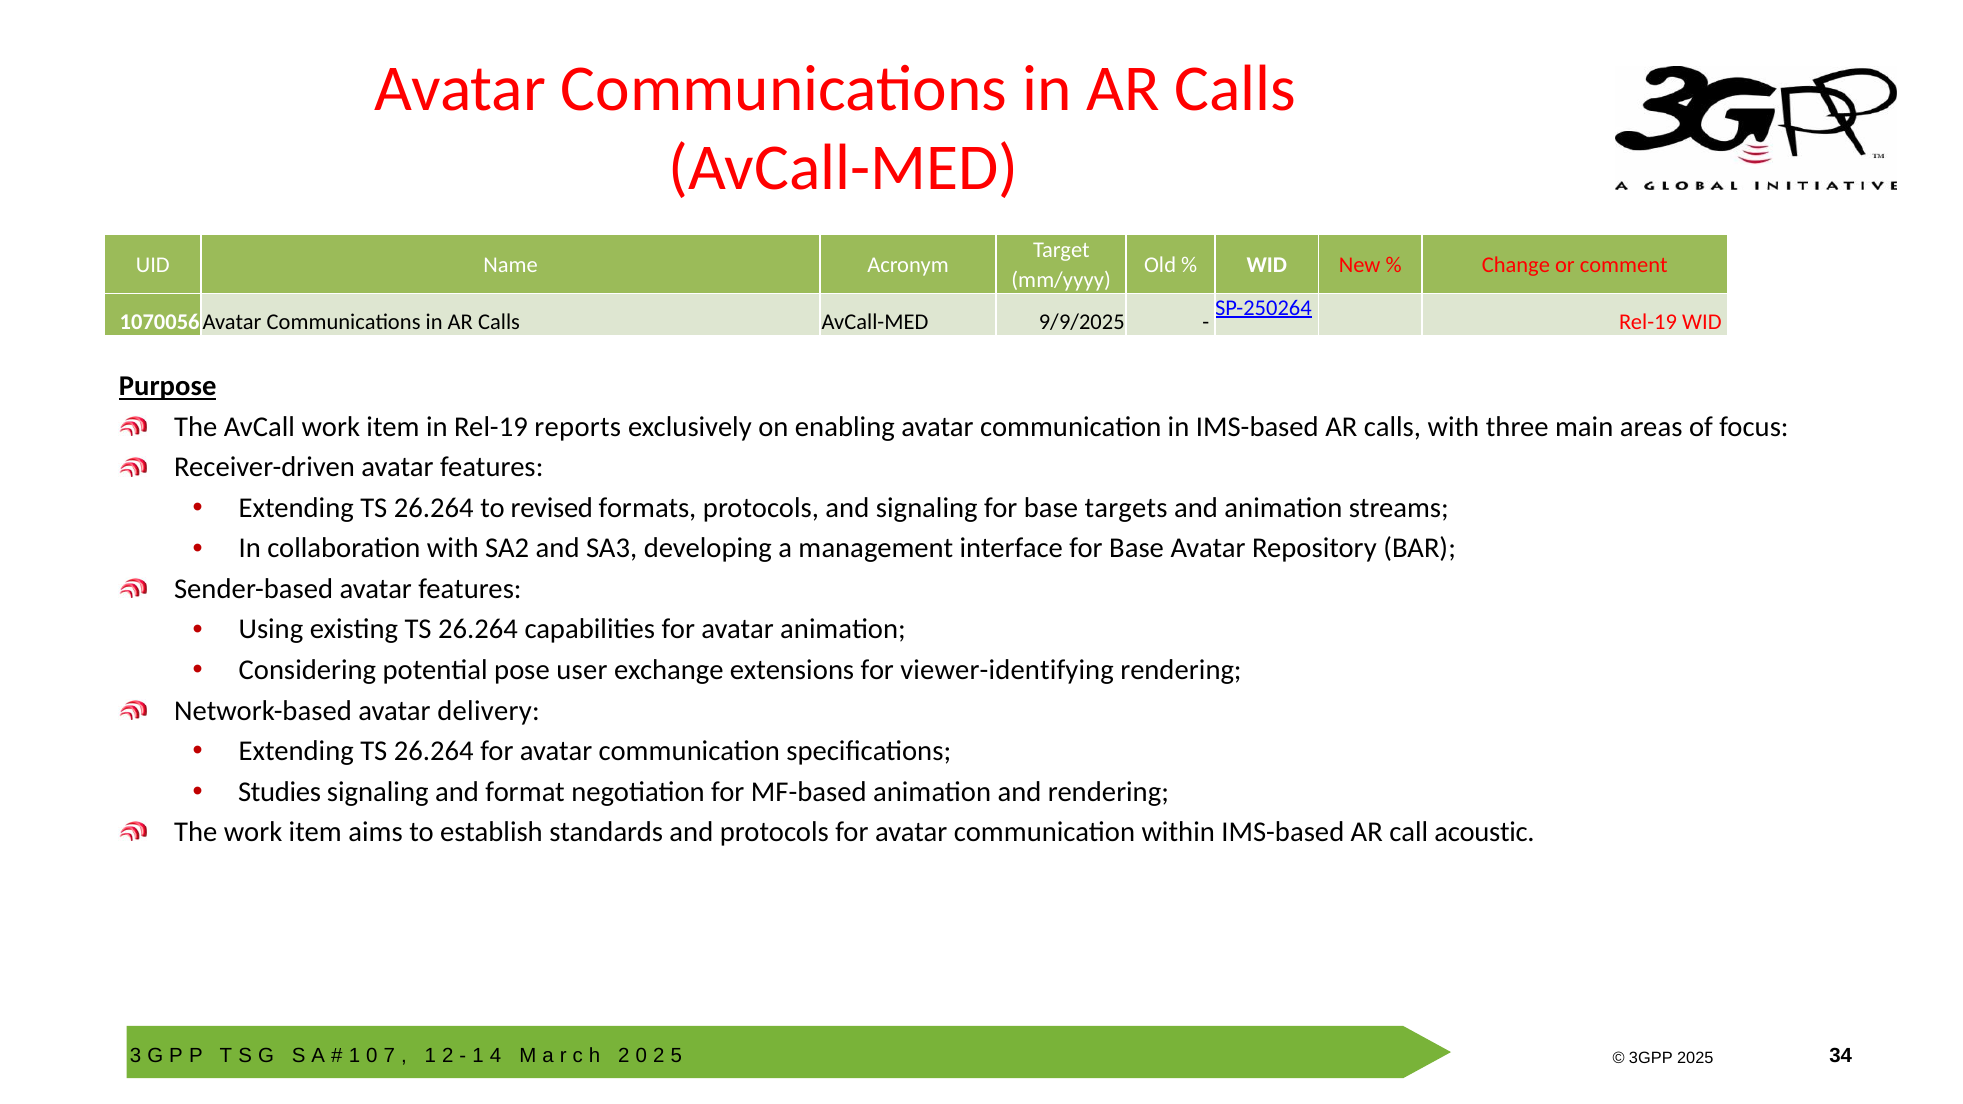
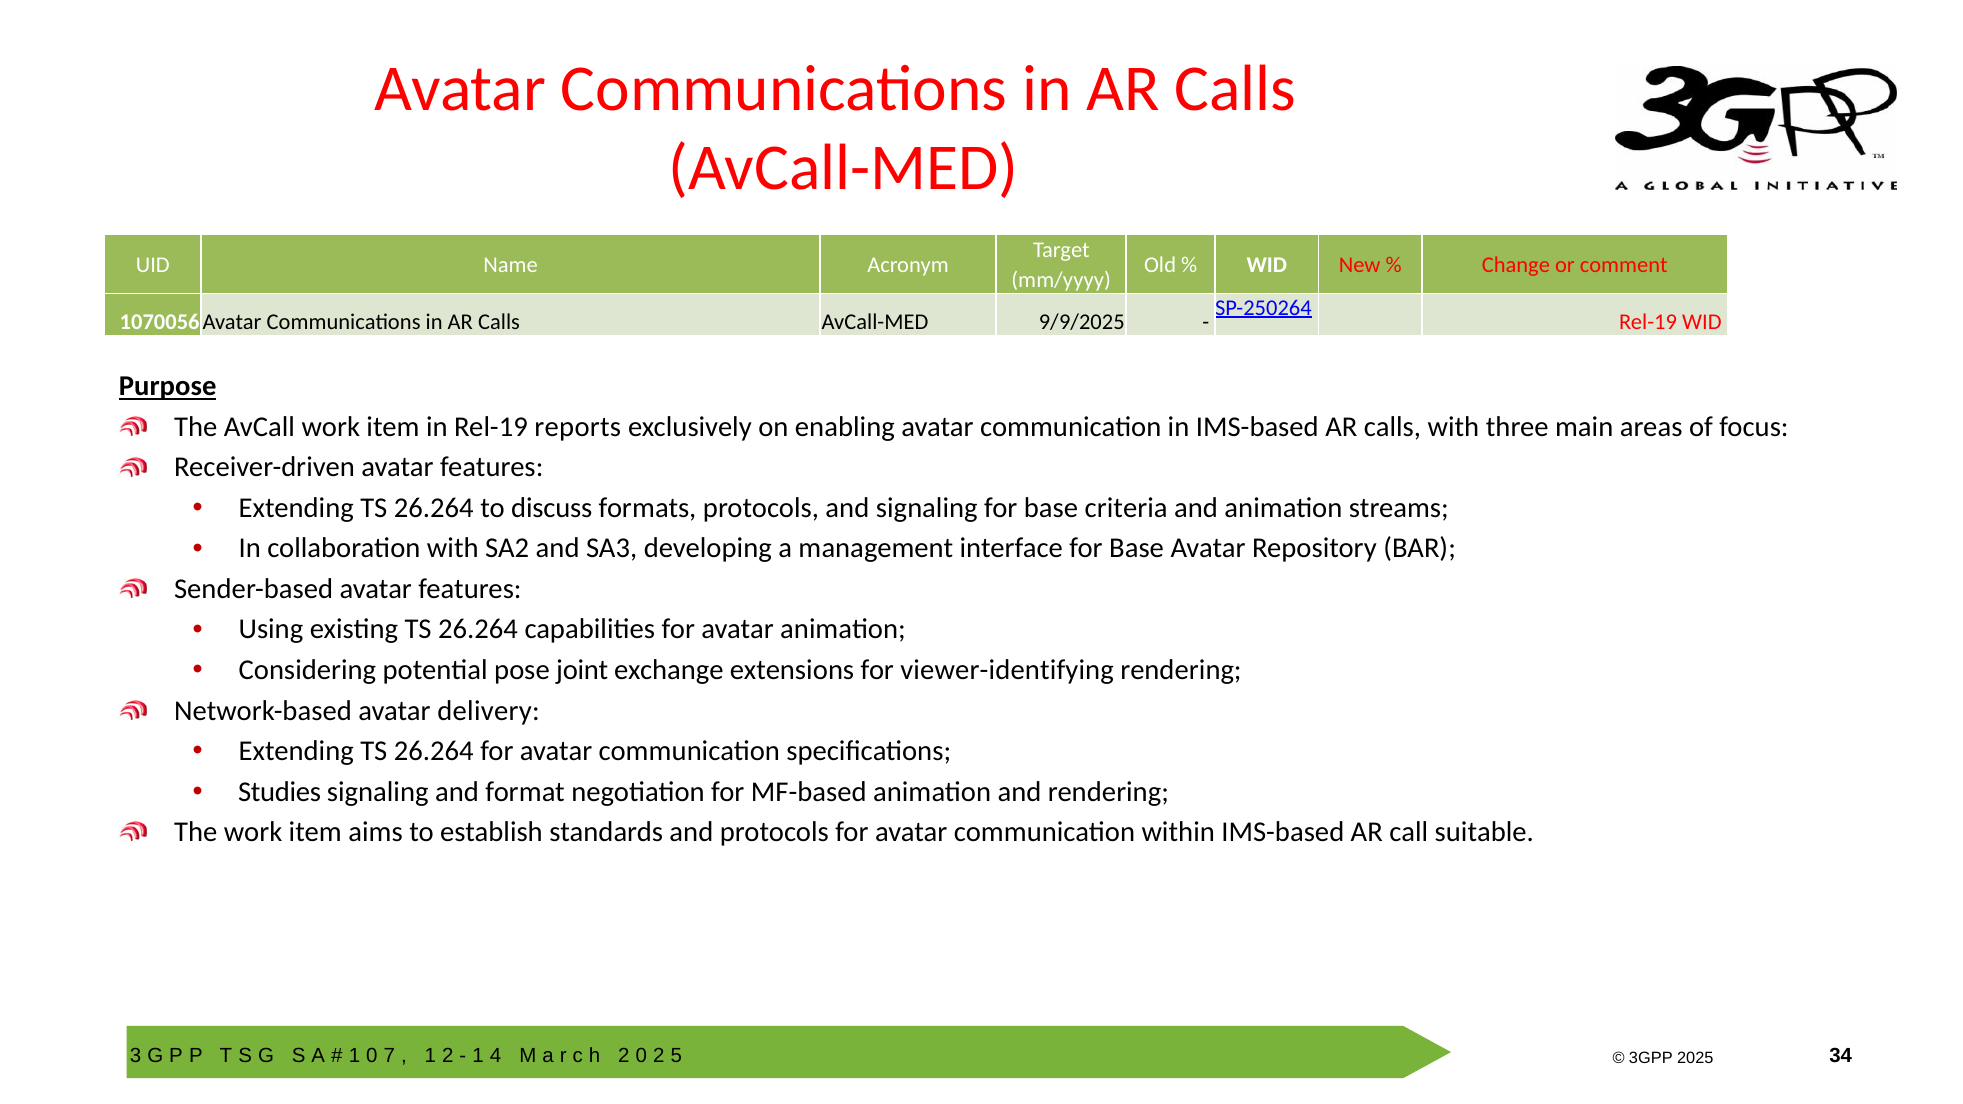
revised: revised -> discuss
targets: targets -> criteria
user: user -> joint
acoustic: acoustic -> suitable
